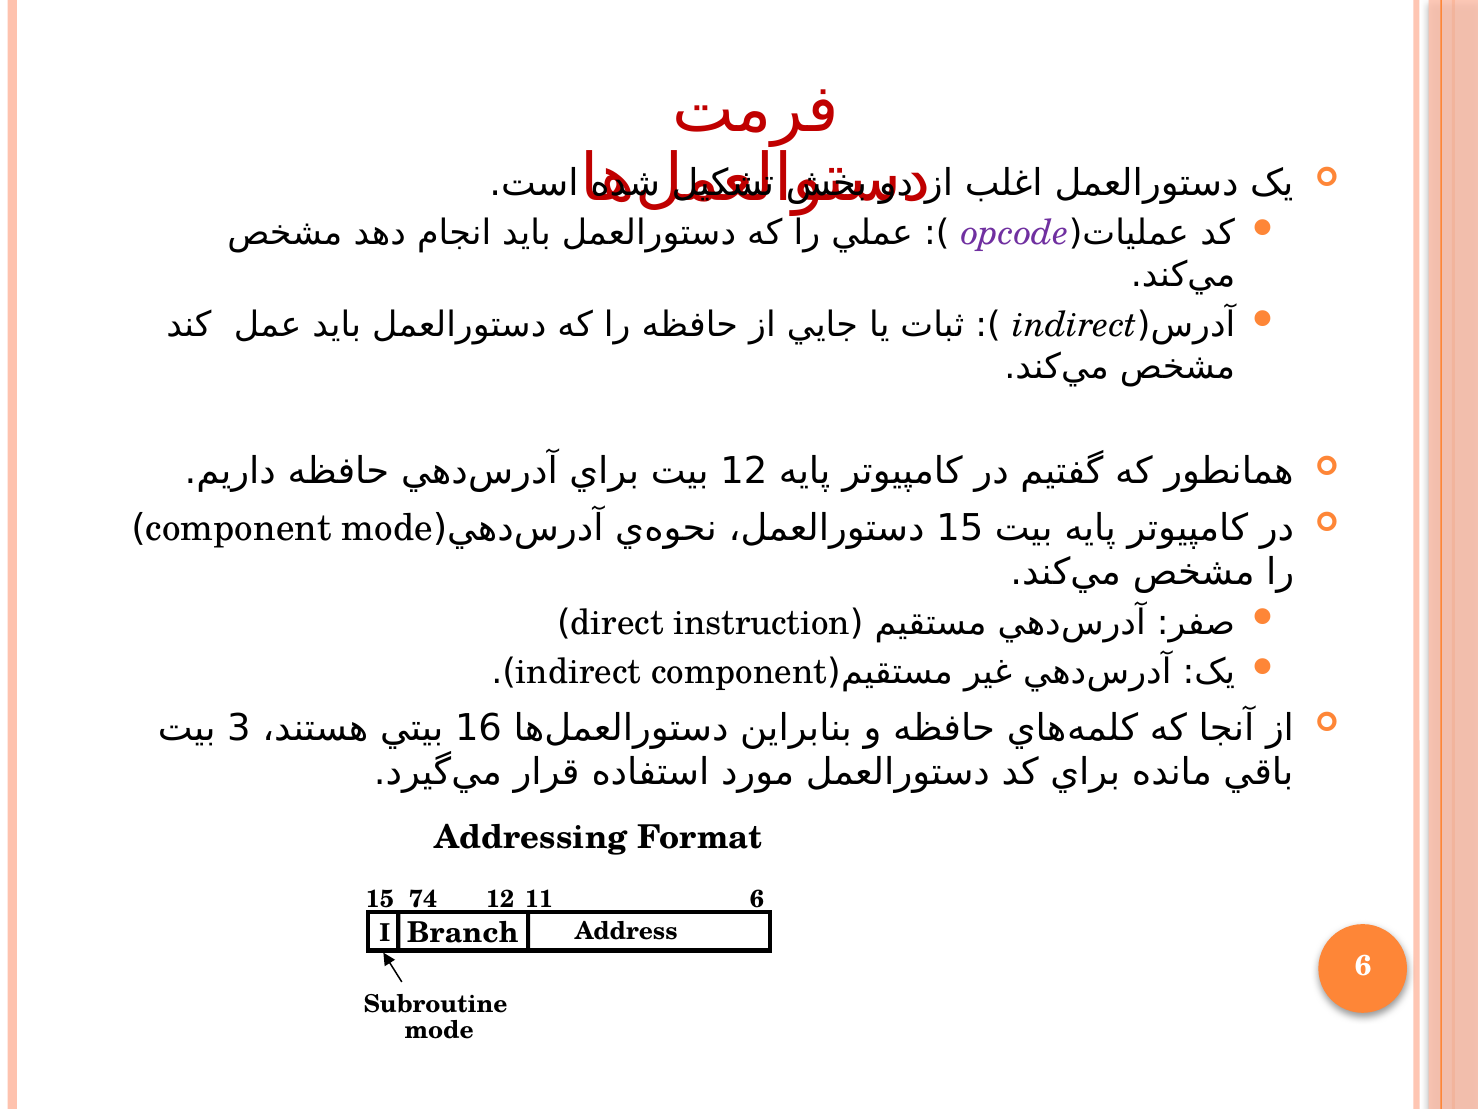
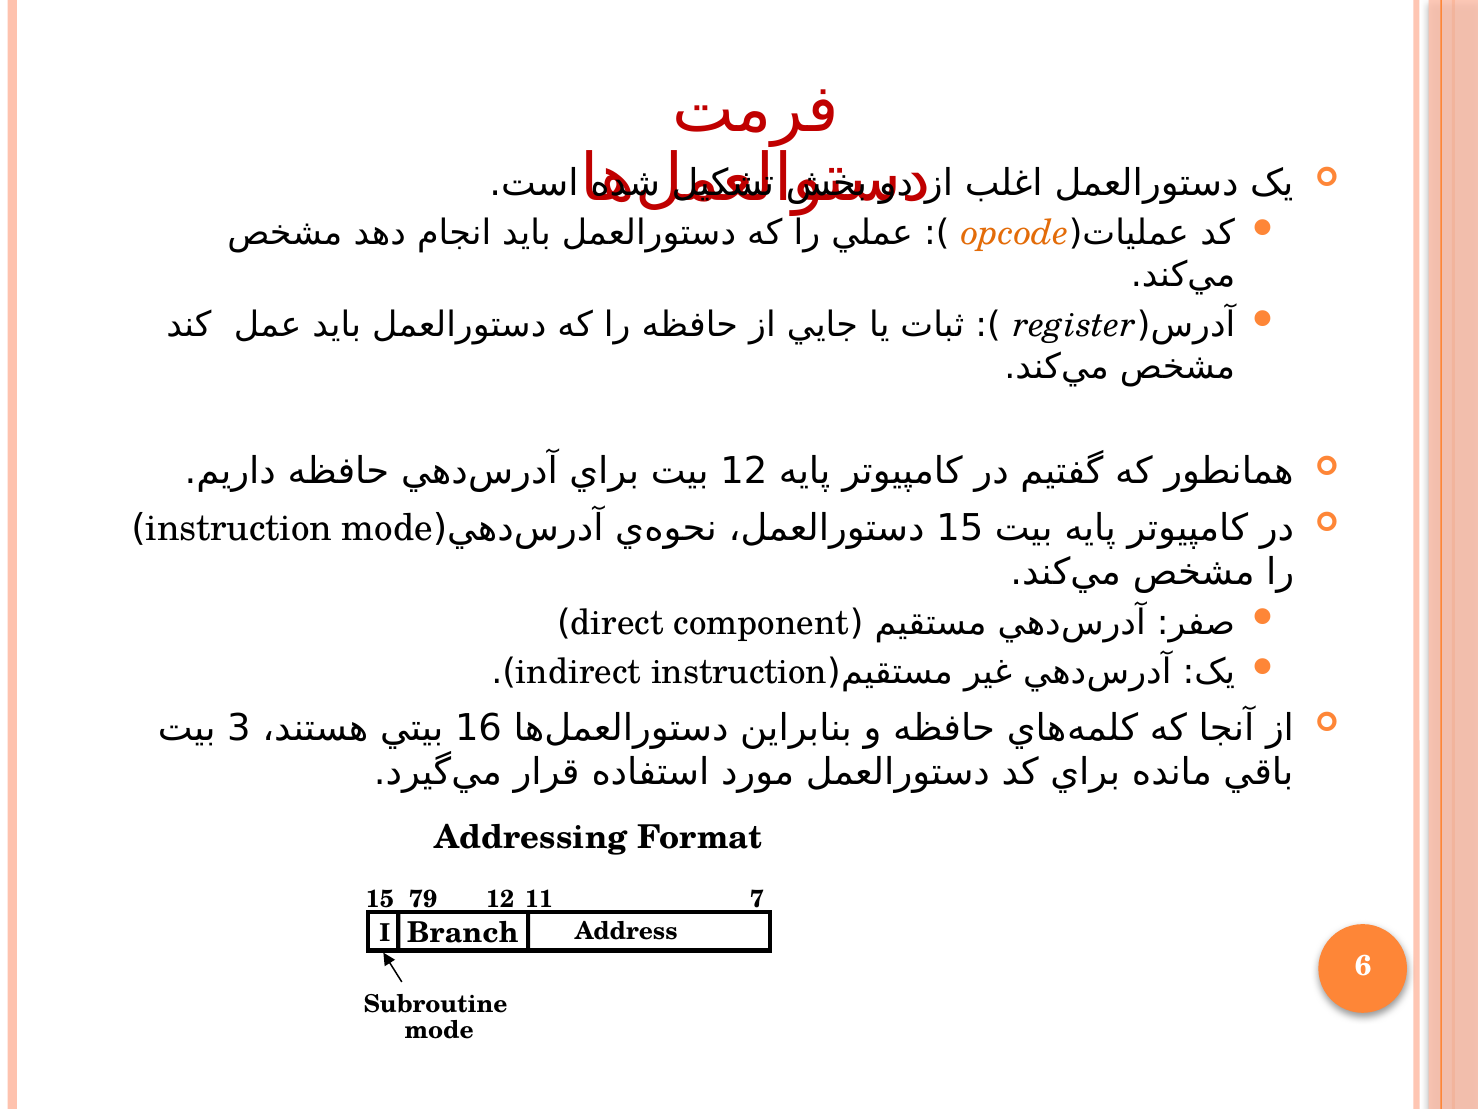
opcode colour: purple -> orange
indirect at (1075, 324): indirect -> register
component at (239, 528): component -> instruction
instruction: instruction -> component
component at (739, 672): component -> instruction
74: 74 -> 79
12 6: 6 -> 7
